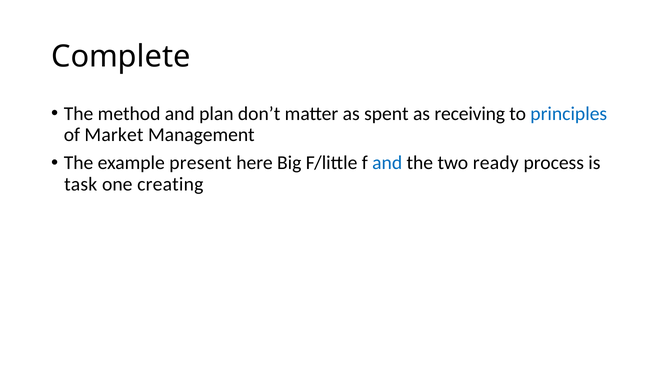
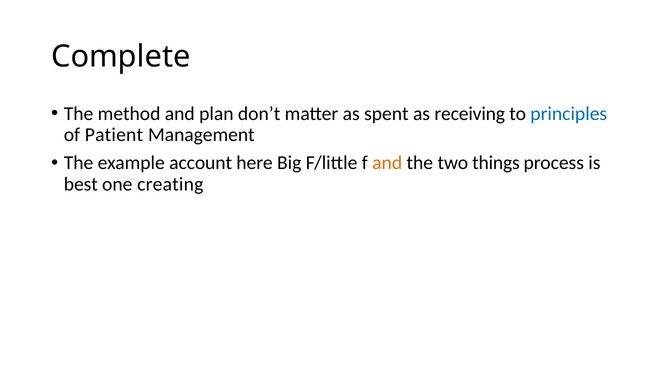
Market: Market -> Patient
present: present -> account
and at (387, 163) colour: blue -> orange
ready: ready -> things
task: task -> best
